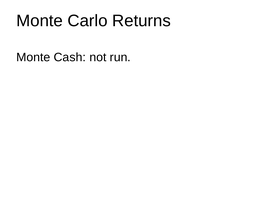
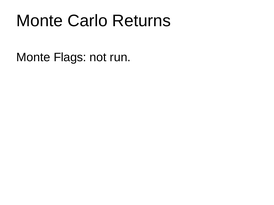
Cash: Cash -> Flags
